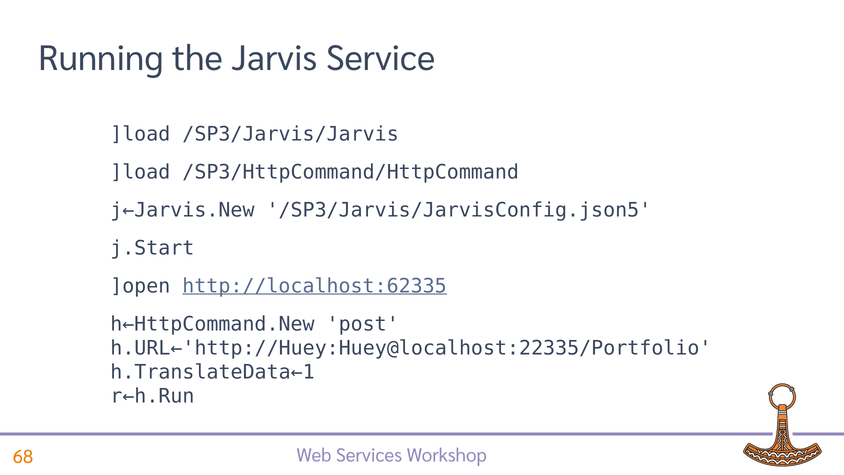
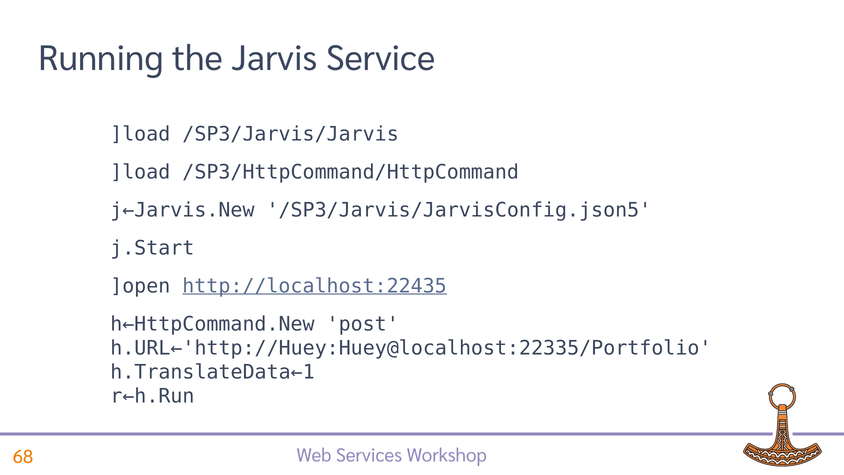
http://localhost:62335: http://localhost:62335 -> http://localhost:22435
